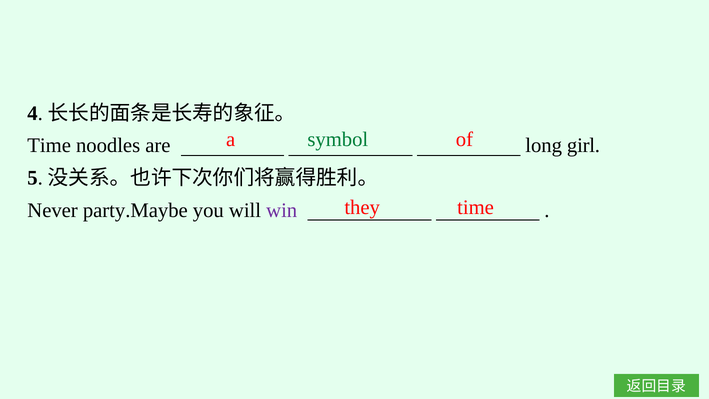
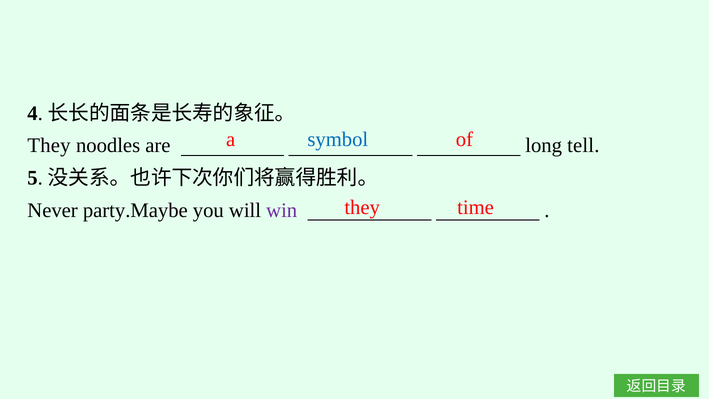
symbol colour: green -> blue
Time at (49, 146): Time -> They
girl: girl -> tell
